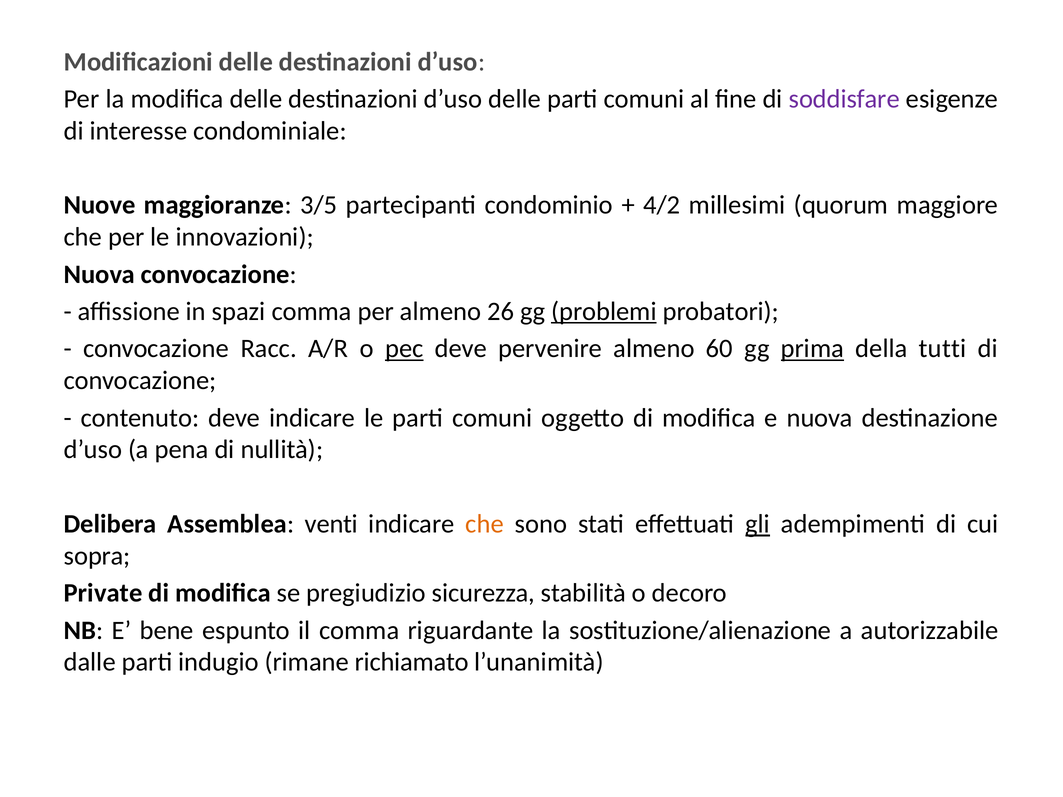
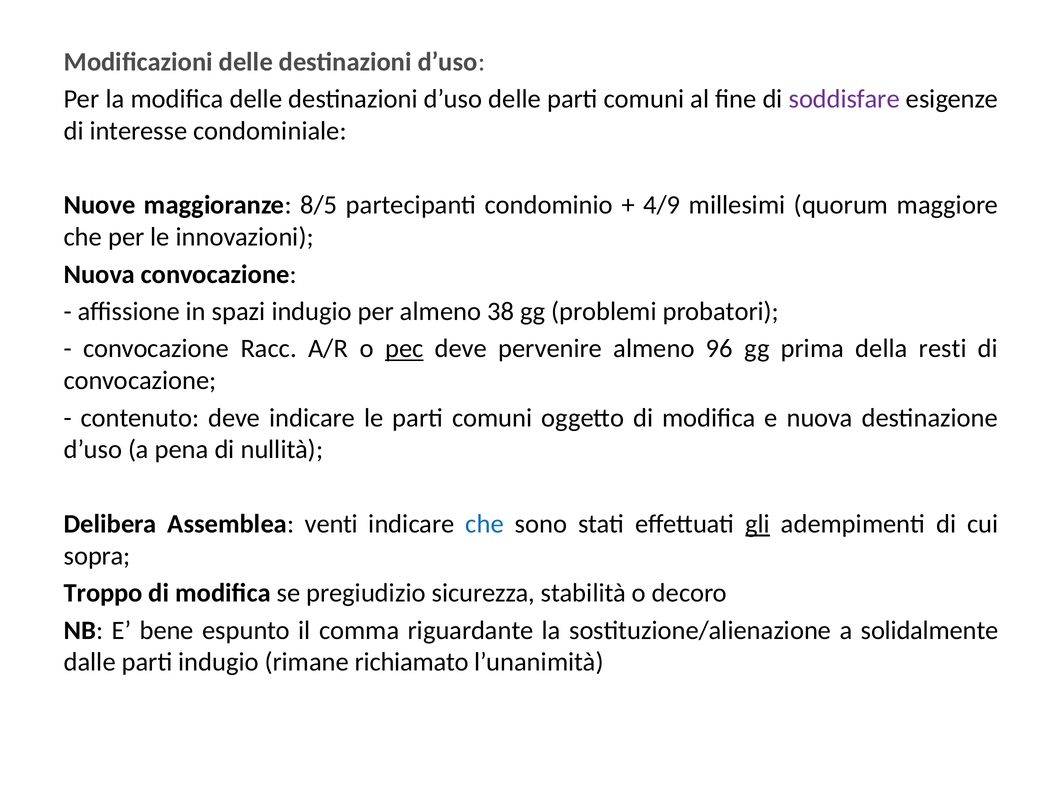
3/5: 3/5 -> 8/5
4/2: 4/2 -> 4/9
spazi comma: comma -> indugio
26: 26 -> 38
problemi underline: present -> none
60: 60 -> 96
prima underline: present -> none
tutti: tutti -> resti
che at (484, 524) colour: orange -> blue
Private: Private -> Troppo
autorizzabile: autorizzabile -> solidalmente
